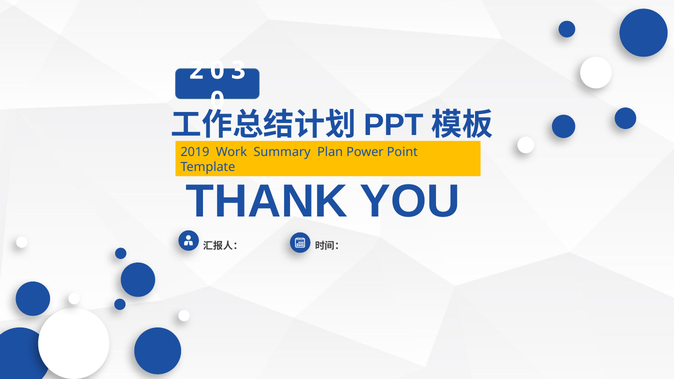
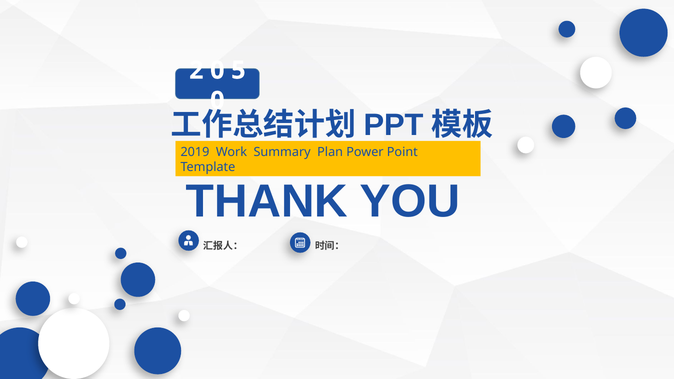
3: 3 -> 5
